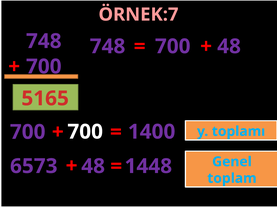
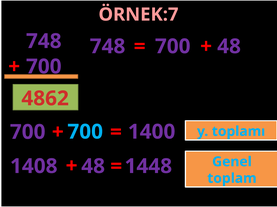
5165: 5165 -> 4862
700 at (85, 132) colour: white -> light blue
6573: 6573 -> 1408
